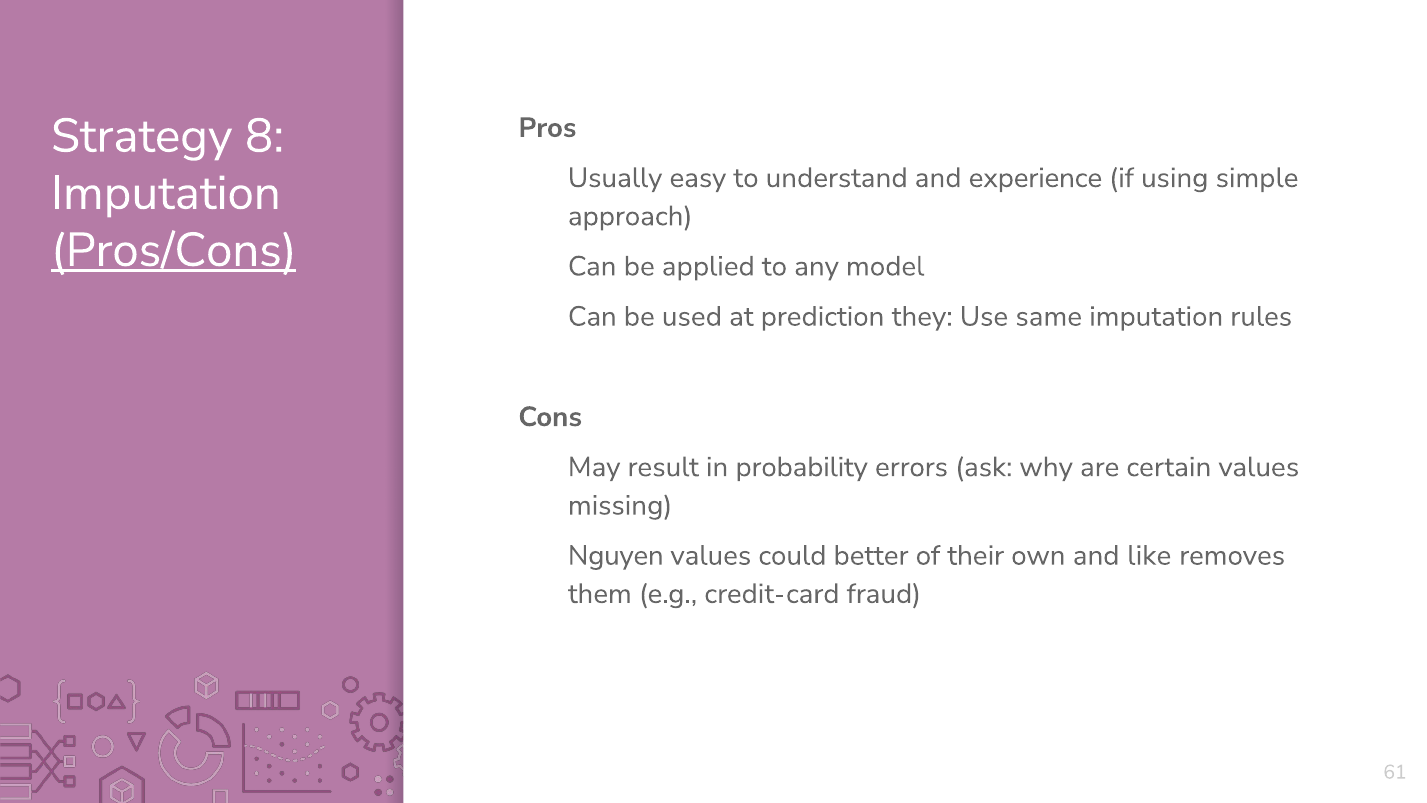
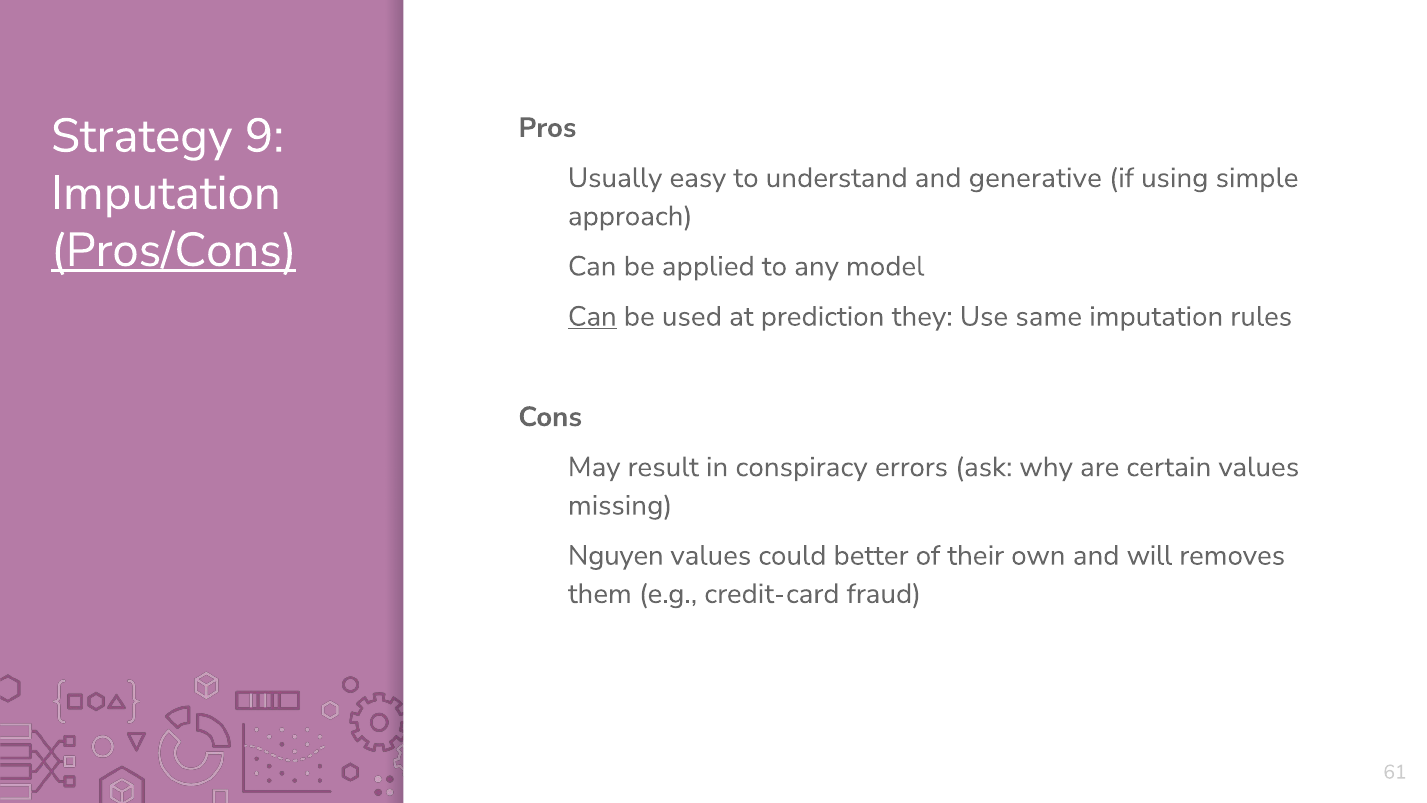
8: 8 -> 9
experience: experience -> generative
Can at (592, 316) underline: none -> present
probability: probability -> conspiracy
like: like -> will
